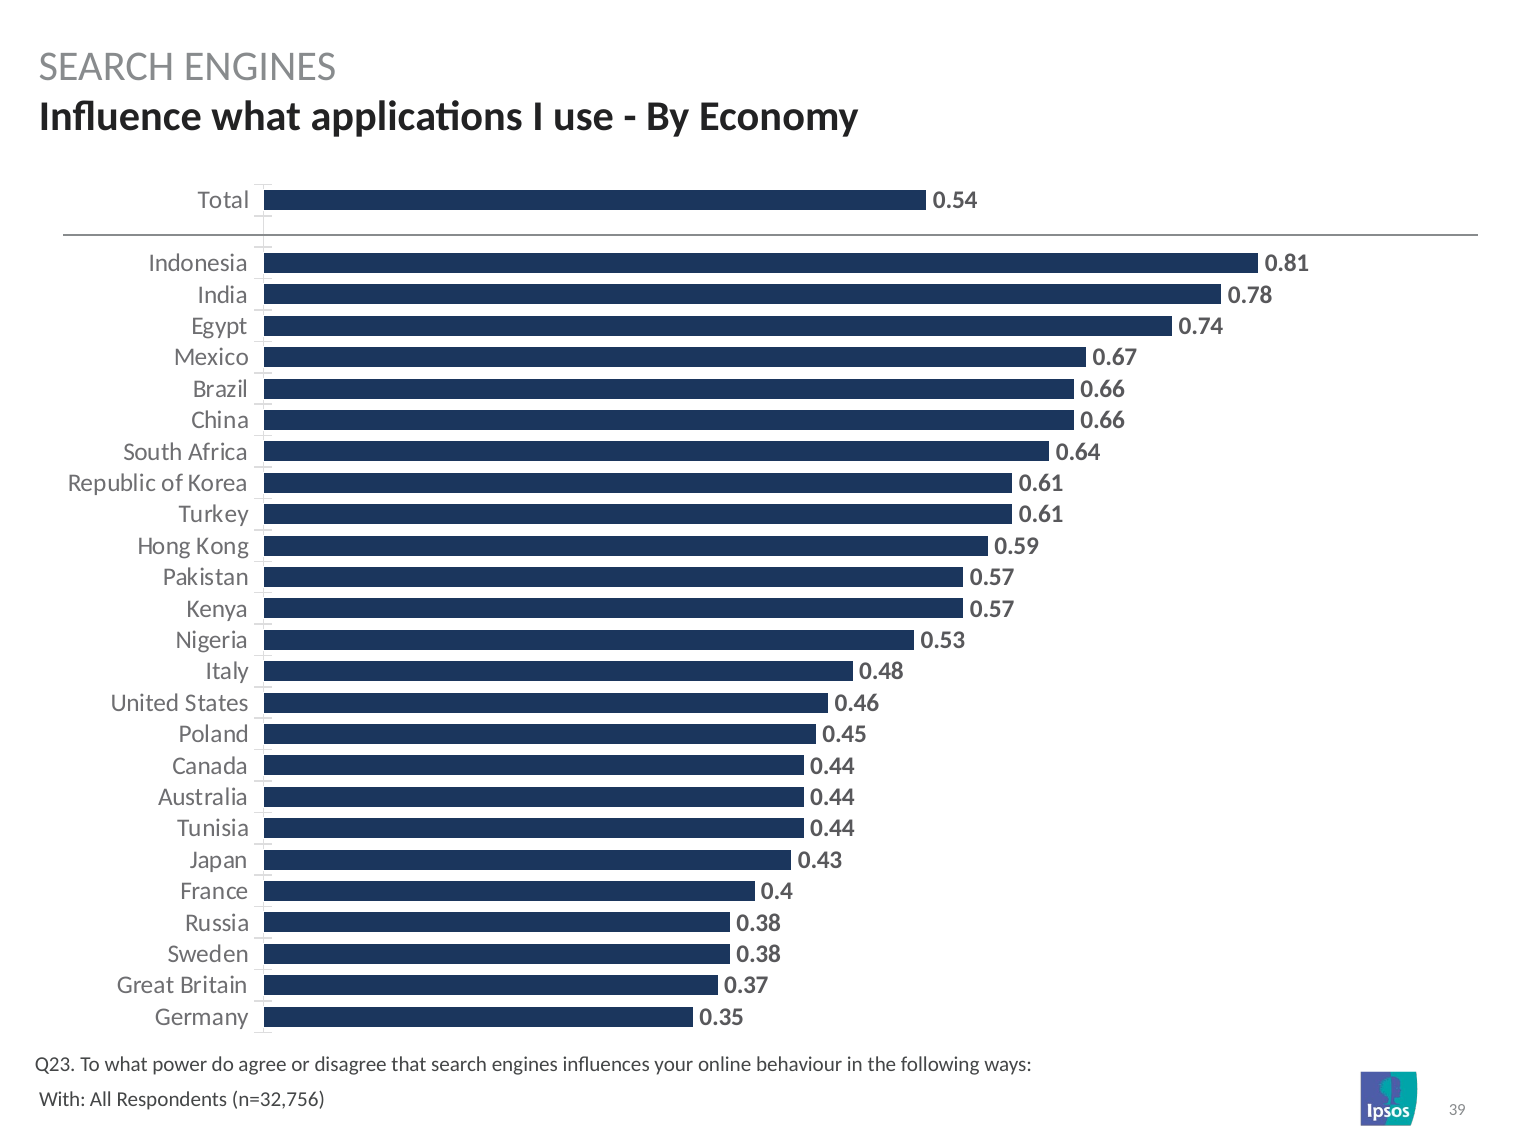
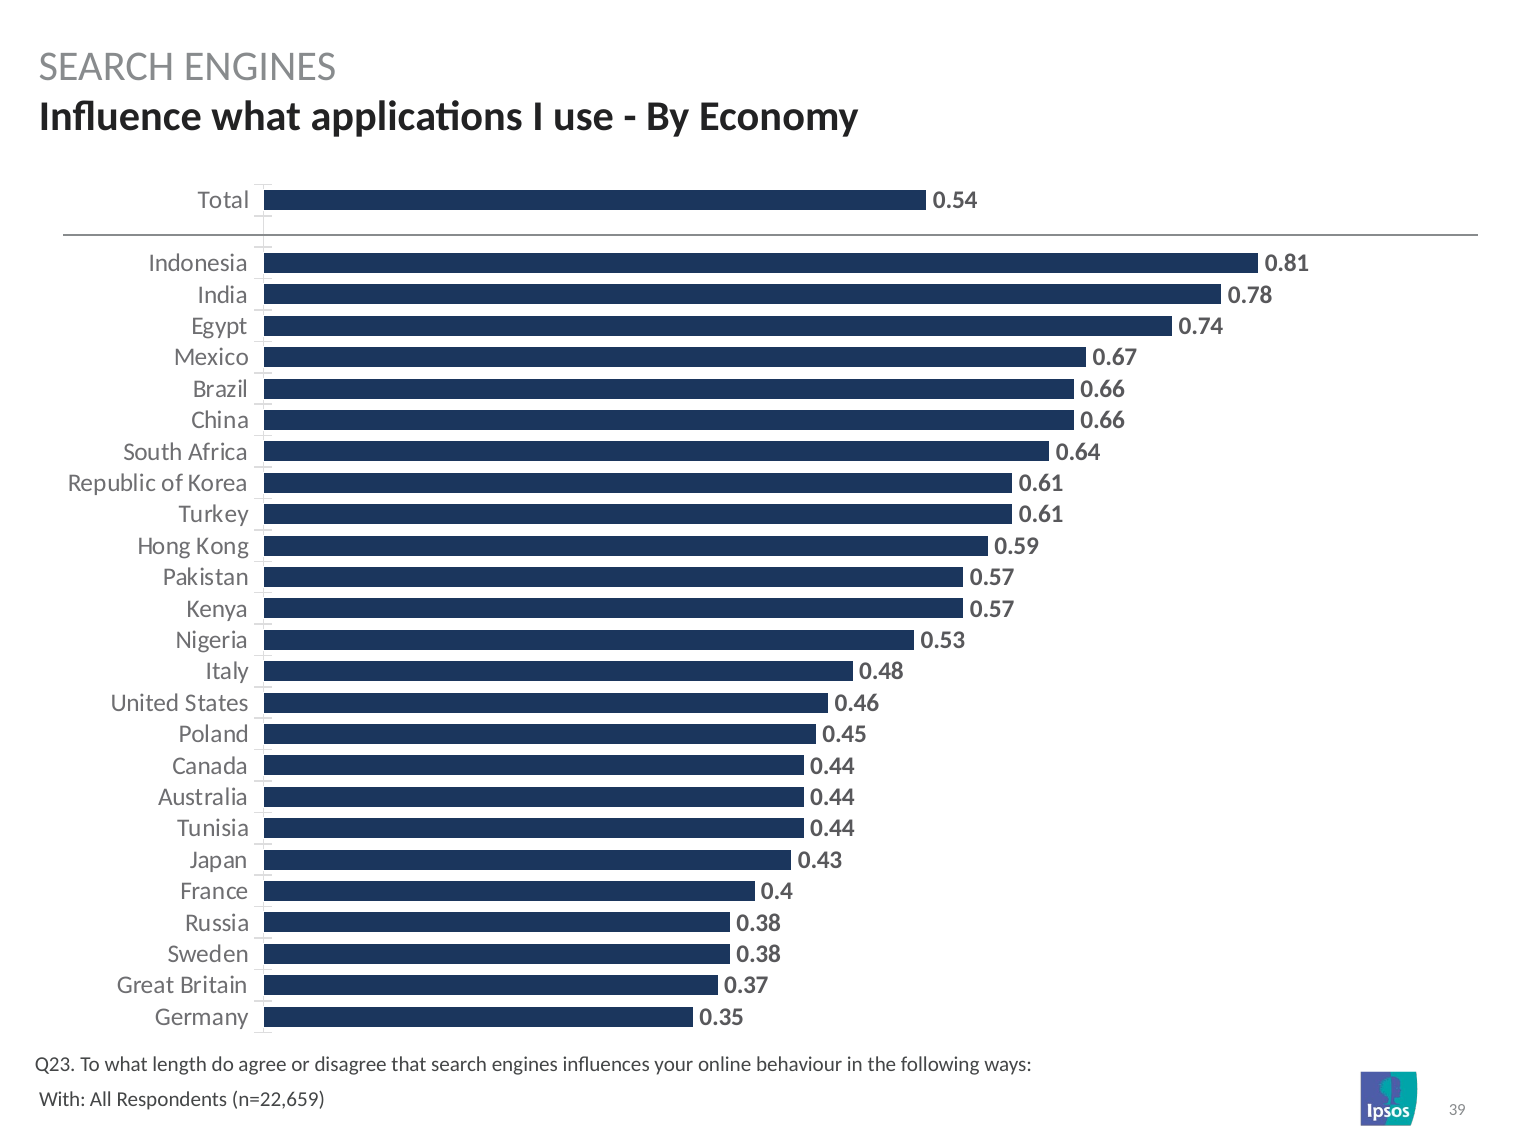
power: power -> length
n=32,756: n=32,756 -> n=22,659
